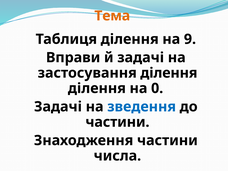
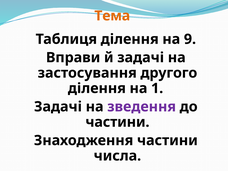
застосування ділення: ділення -> другого
0: 0 -> 1
зведення colour: blue -> purple
